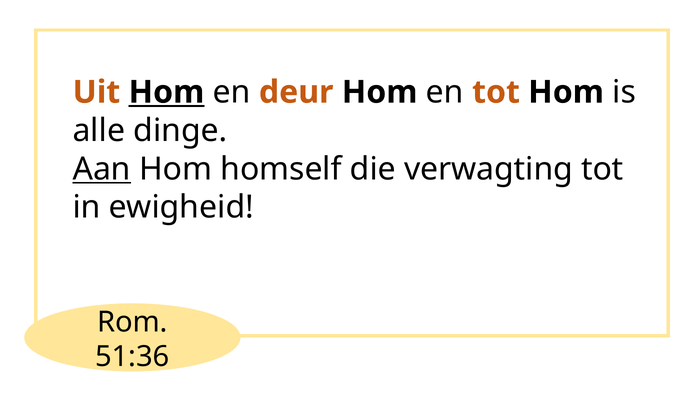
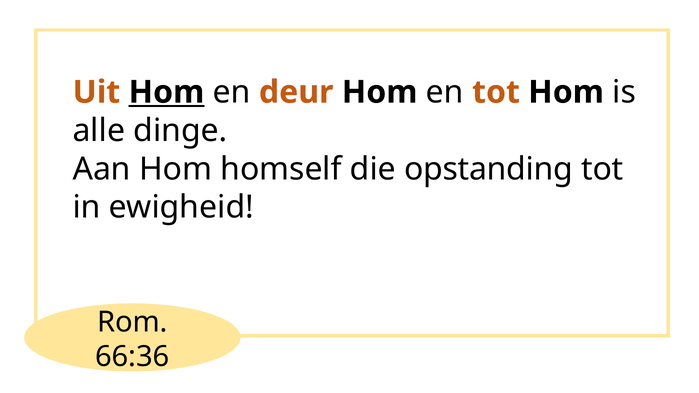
Aan underline: present -> none
verwagting: verwagting -> opstanding
51:36: 51:36 -> 66:36
